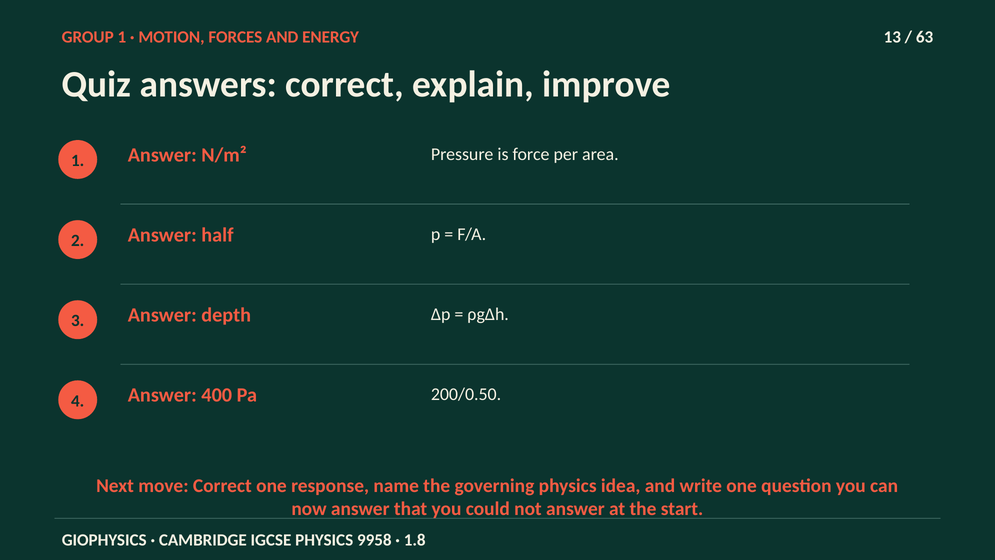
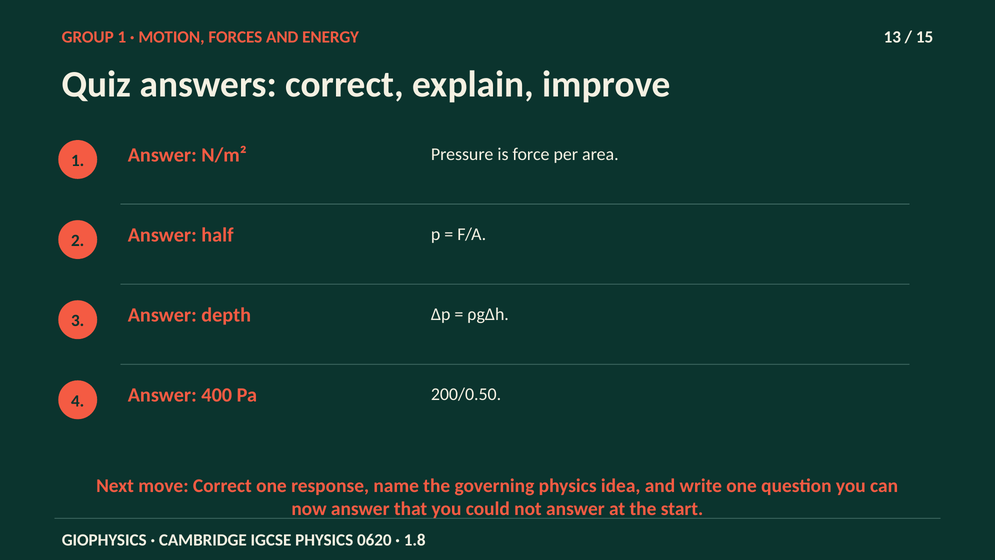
63: 63 -> 15
9958: 9958 -> 0620
